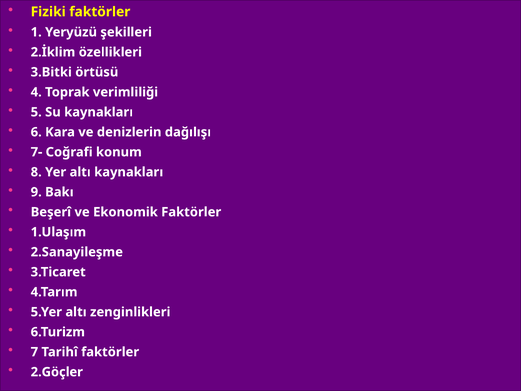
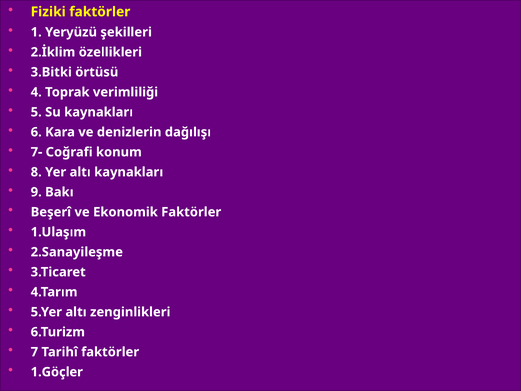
2.Göçler: 2.Göçler -> 1.Göçler
